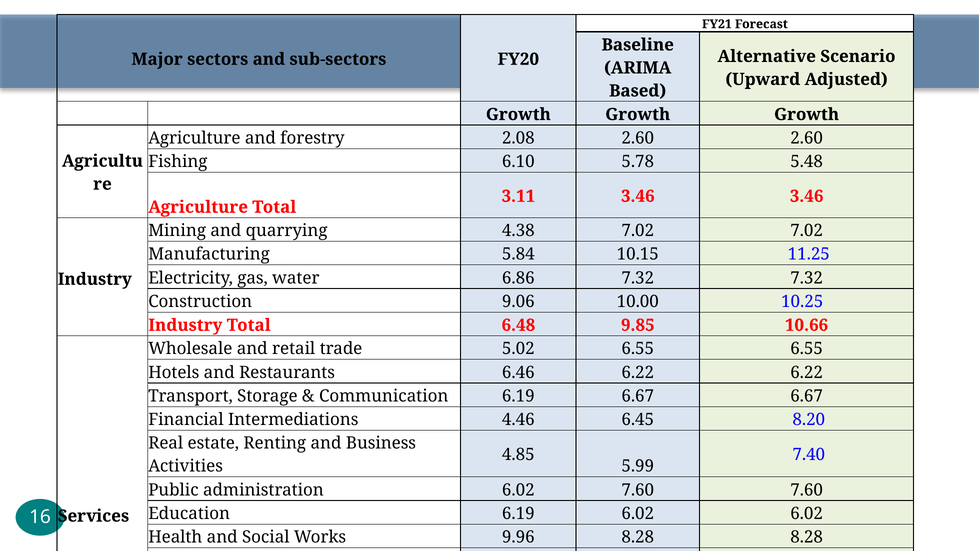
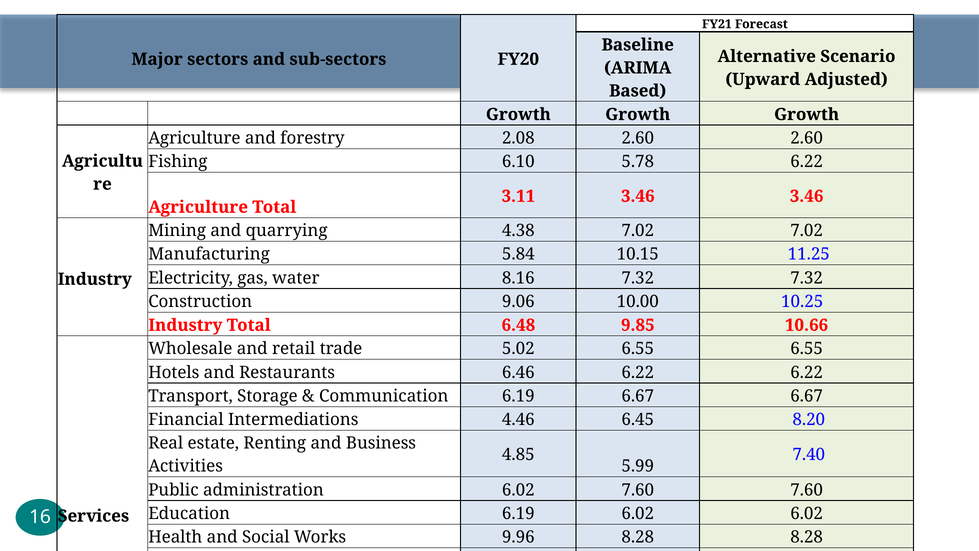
5.78 5.48: 5.48 -> 6.22
6.86: 6.86 -> 8.16
